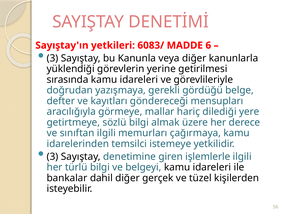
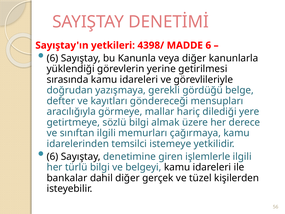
6083/: 6083/ -> 4398/
3 at (53, 58): 3 -> 6
3 at (53, 156): 3 -> 6
